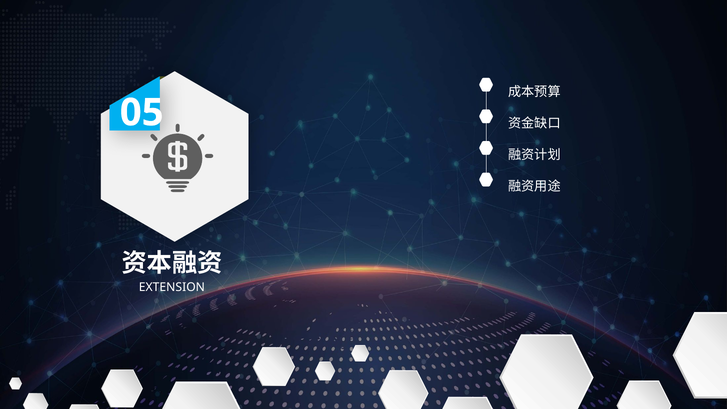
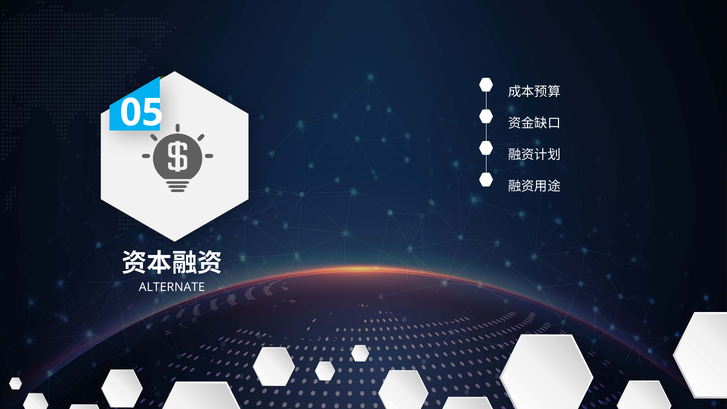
EXTENSION: EXTENSION -> ALTERNATE
